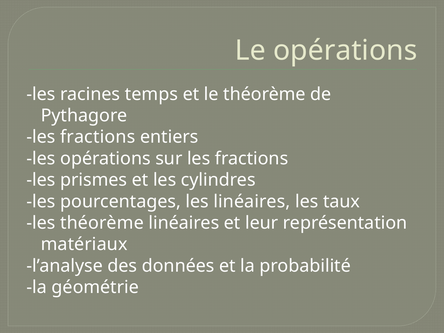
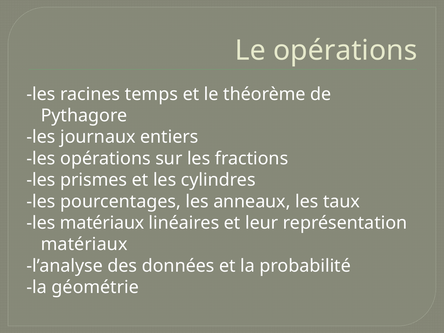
fractions at (98, 137): fractions -> journaux
les linéaires: linéaires -> anneaux
les théorème: théorème -> matériaux
